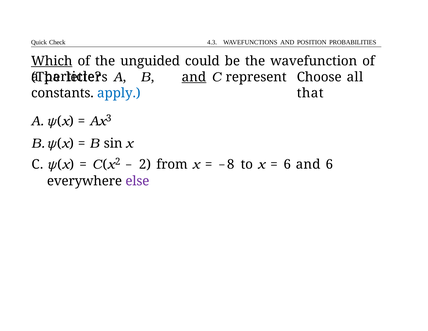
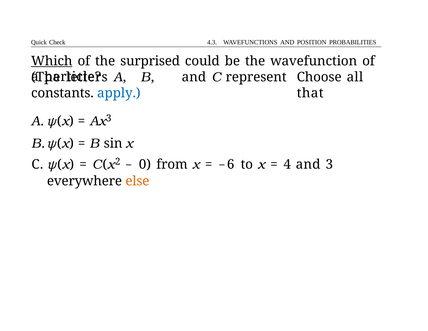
unguided: unguided -> surprised
and at (194, 77) underline: present -> none
2: 2 -> 0
8: 8 -> 6
6 at (287, 164): 6 -> 4
and 6: 6 -> 3
else colour: purple -> orange
